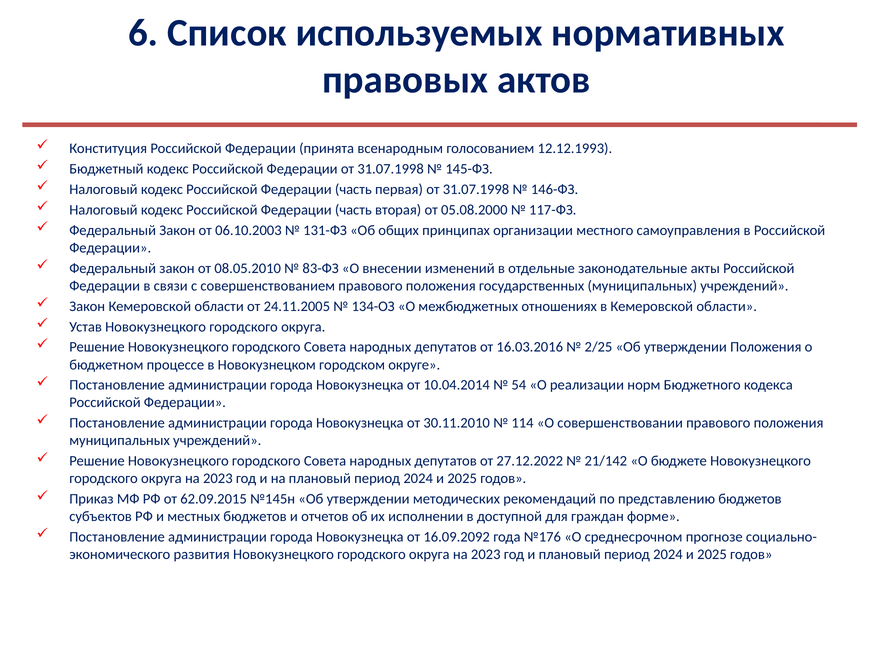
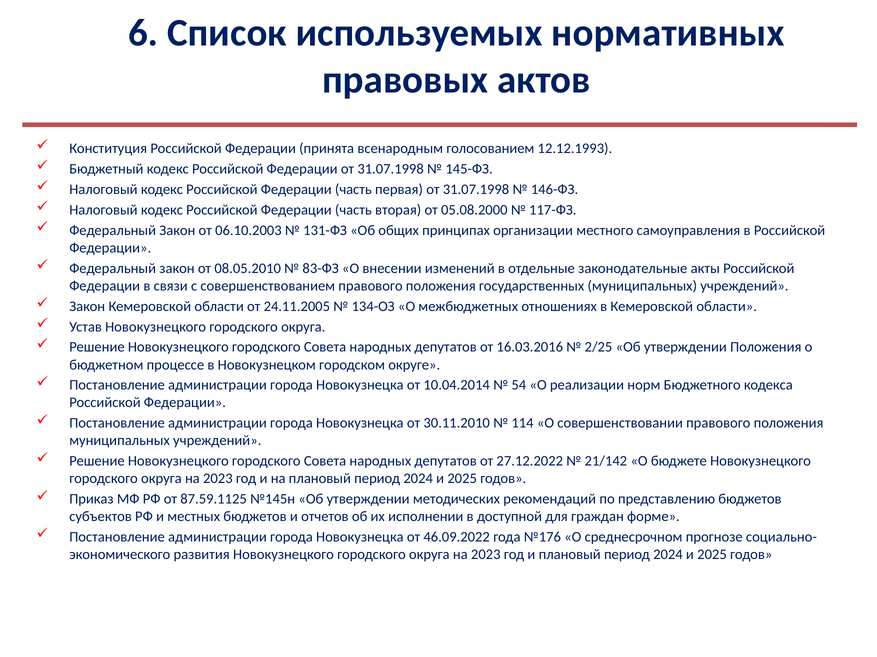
62.09.2015: 62.09.2015 -> 87.59.1125
16.09.2092: 16.09.2092 -> 46.09.2022
